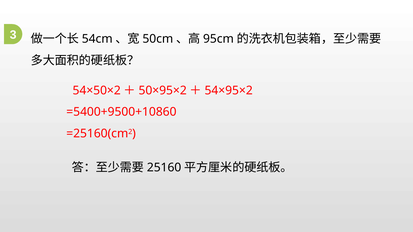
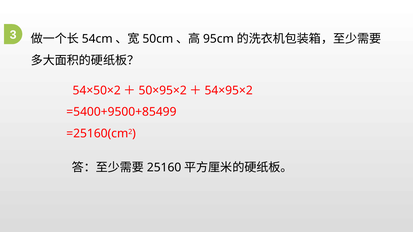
=5400+9500+10860: =5400+9500+10860 -> =5400+9500+85499
